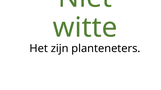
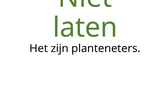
witte: witte -> laten
